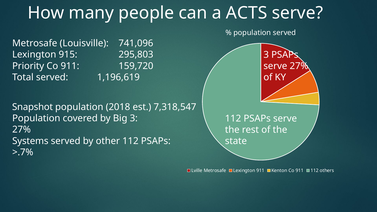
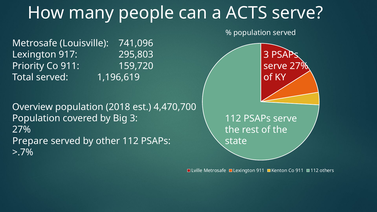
915: 915 -> 917
Snapshot: Snapshot -> Overview
7,318,547: 7,318,547 -> 4,470,700
Systems: Systems -> Prepare
